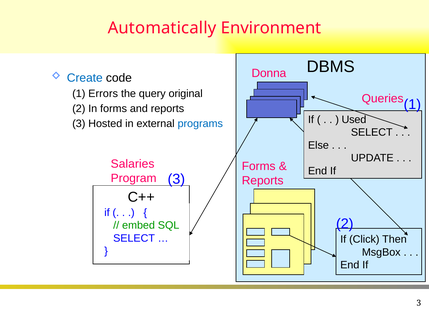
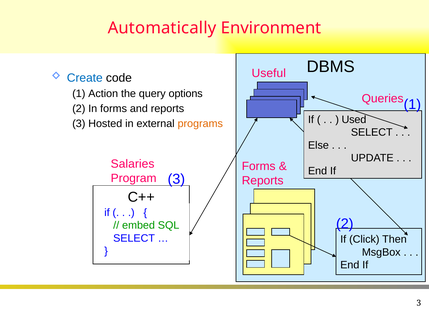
Donna: Donna -> Useful
Errors: Errors -> Action
original: original -> options
programs colour: blue -> orange
